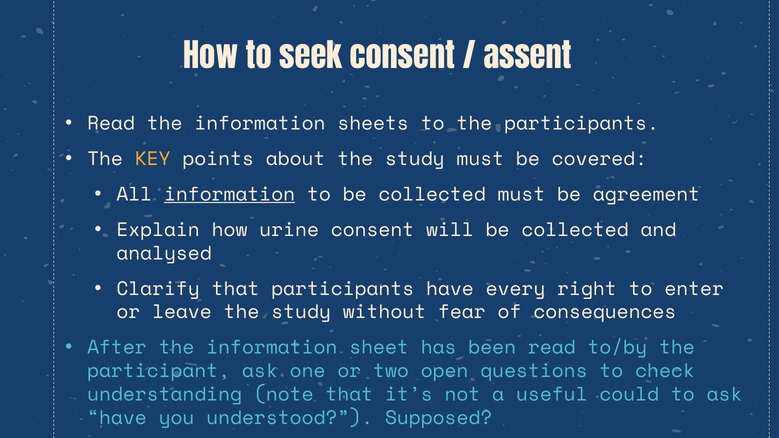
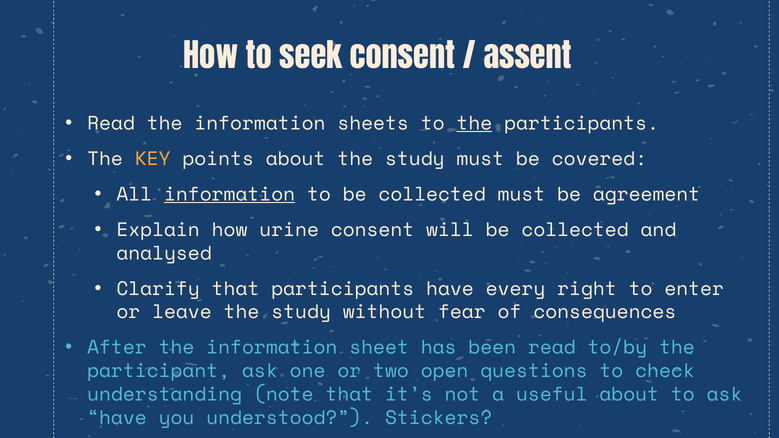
the at (474, 123) underline: none -> present
useful could: could -> about
Supposed: Supposed -> Stickers
